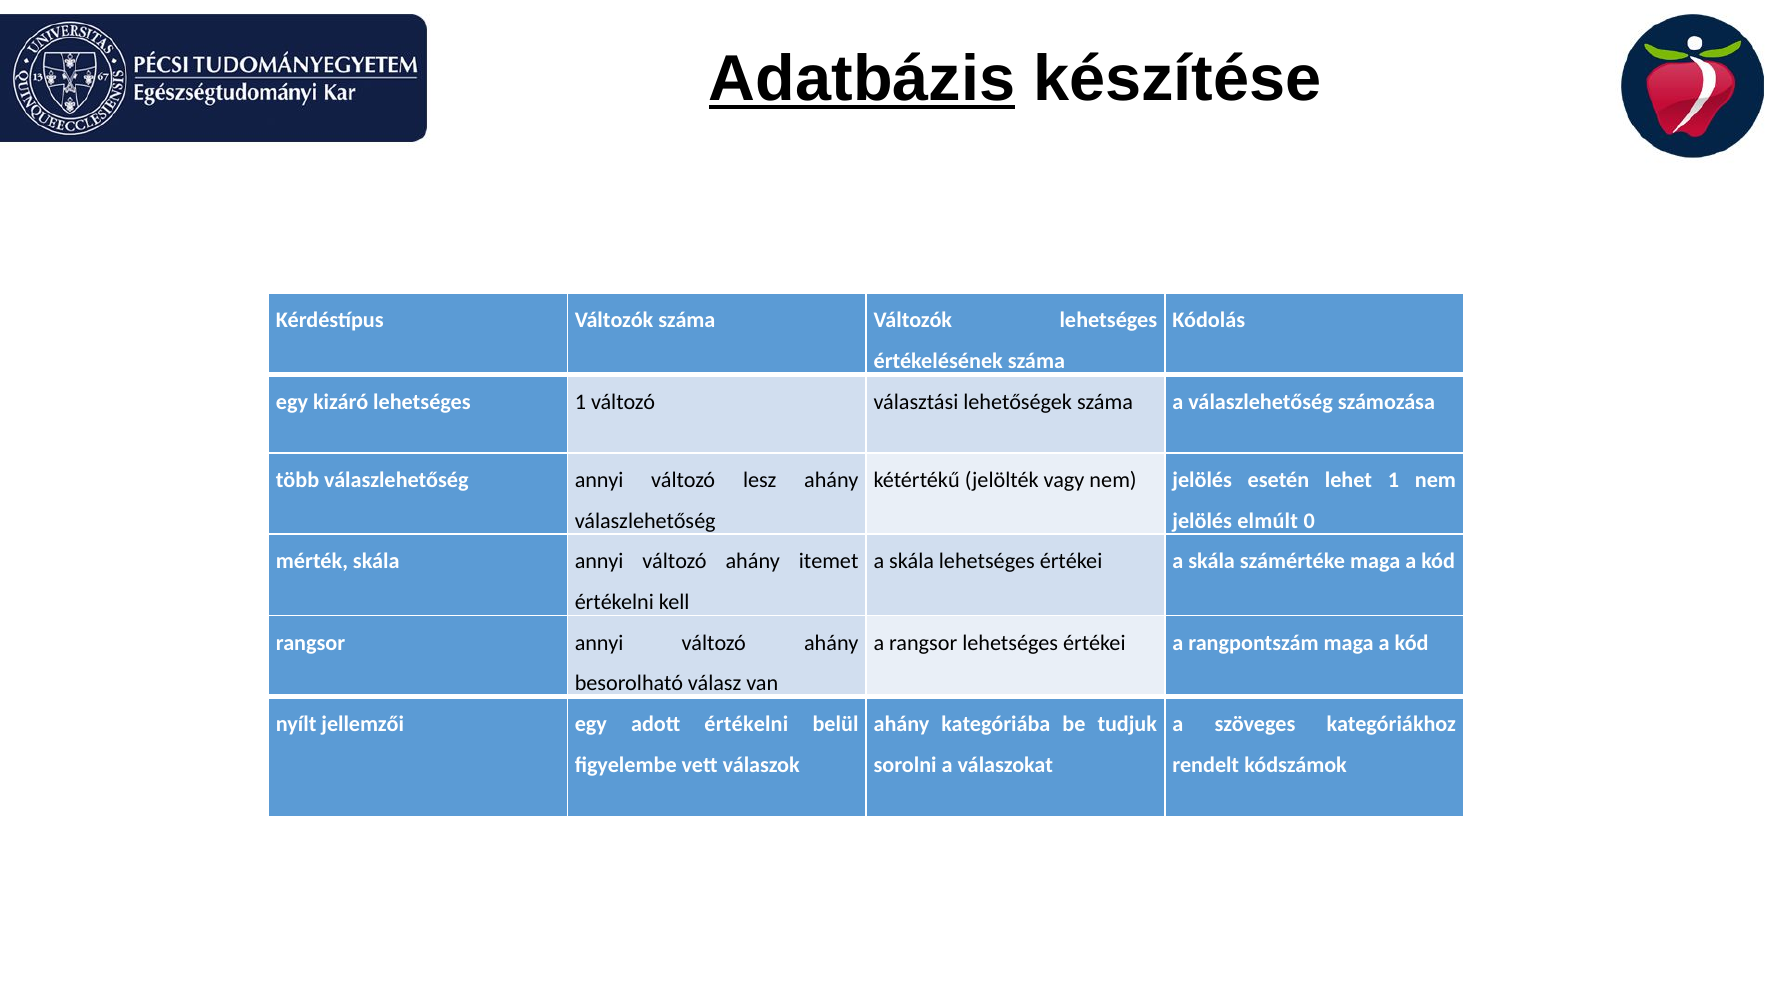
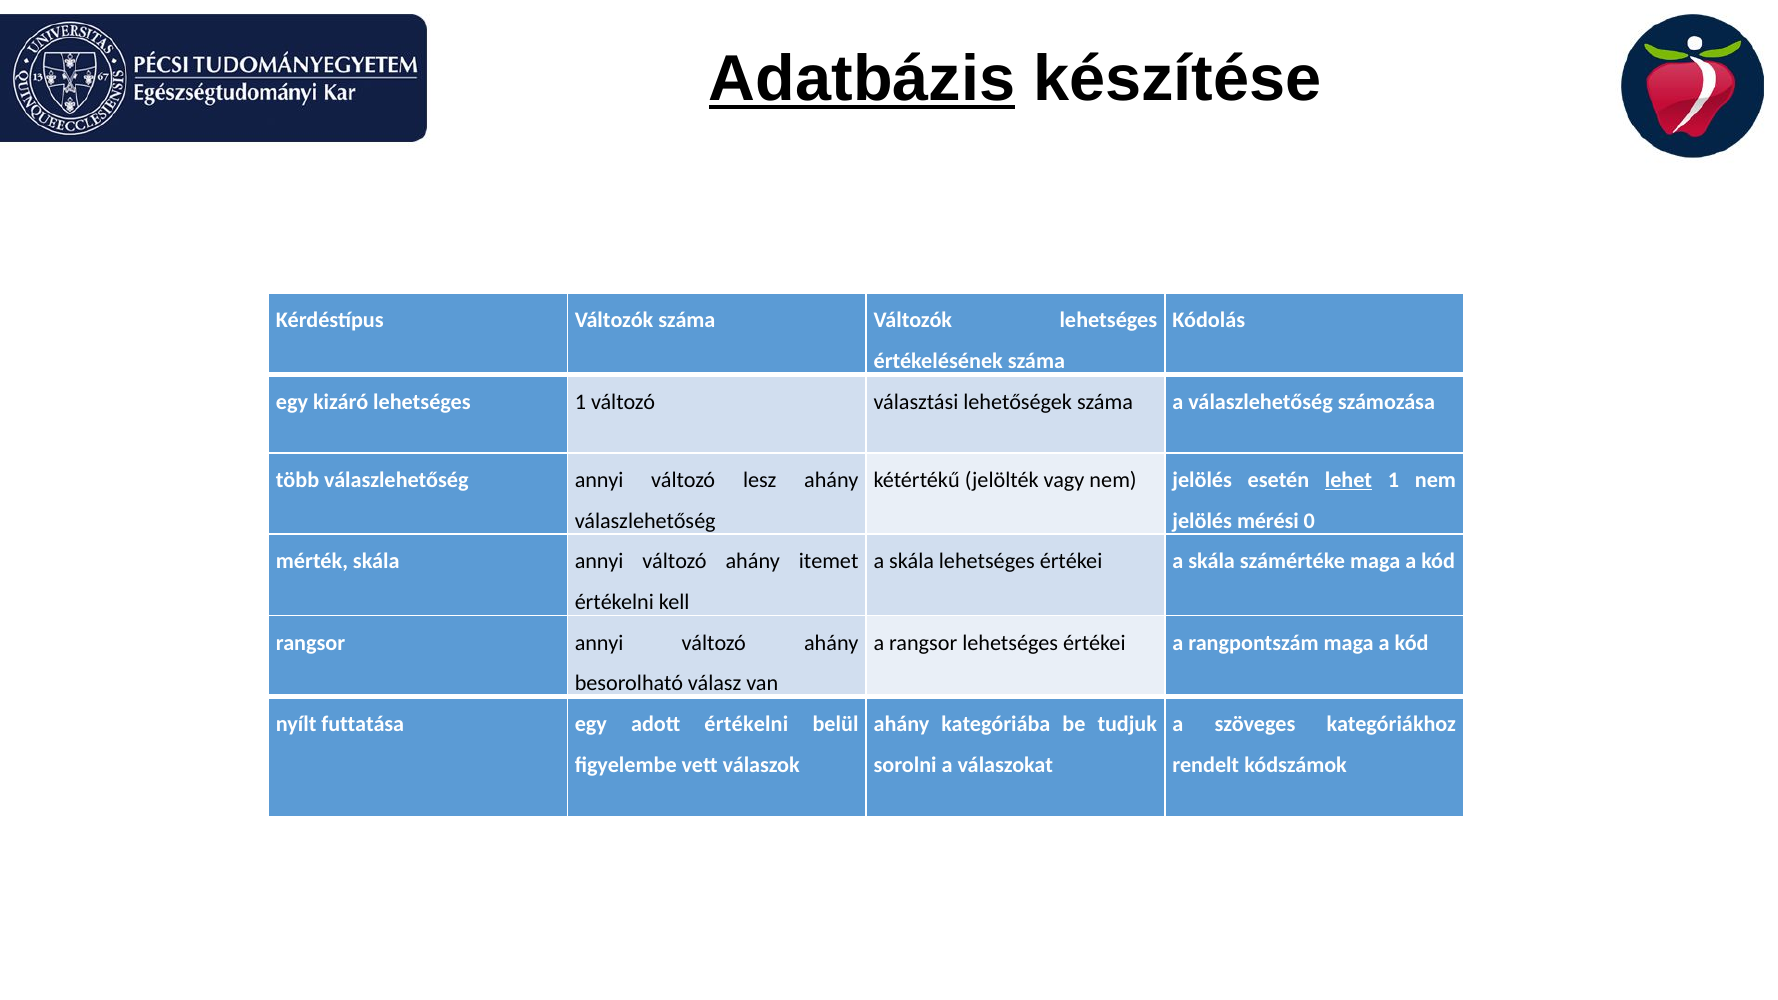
lehet underline: none -> present
elmúlt: elmúlt -> mérési
jellemzői: jellemzői -> futtatása
